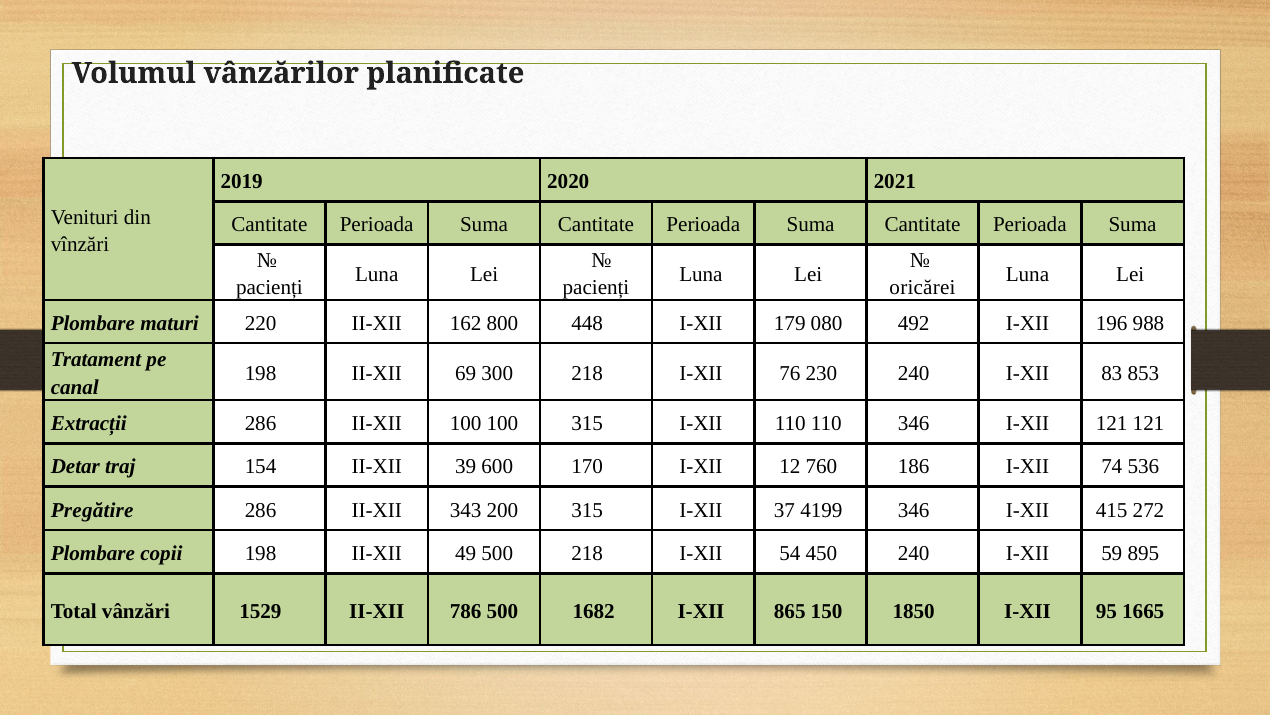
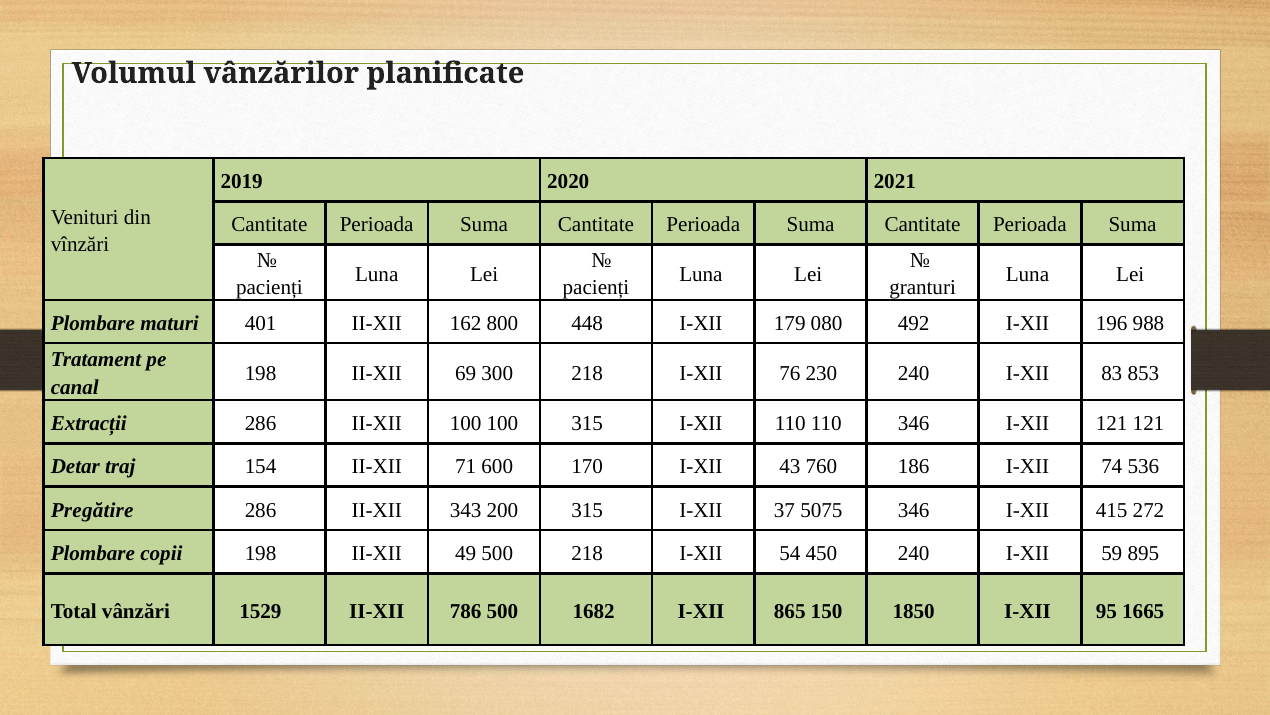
oricărei: oricărei -> granturi
220: 220 -> 401
39: 39 -> 71
12: 12 -> 43
4199: 4199 -> 5075
